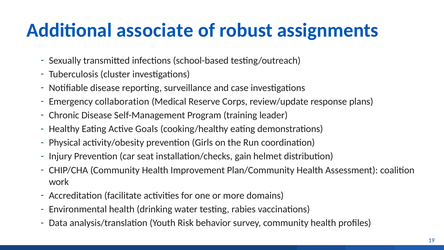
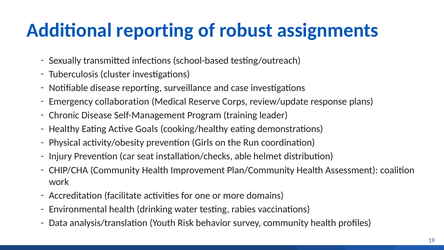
Additional associate: associate -> reporting
gain: gain -> able
